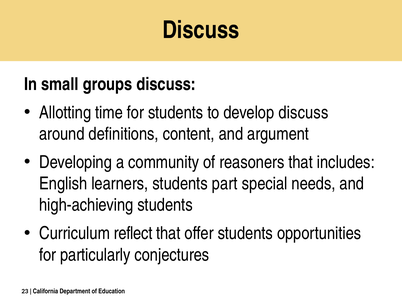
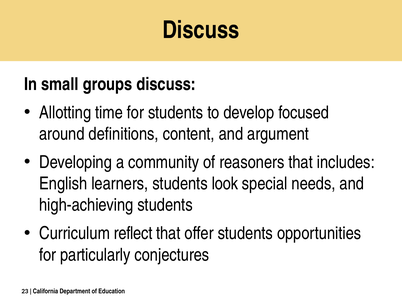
develop discuss: discuss -> focused
part: part -> look
